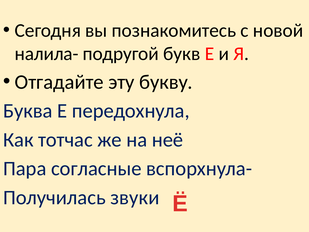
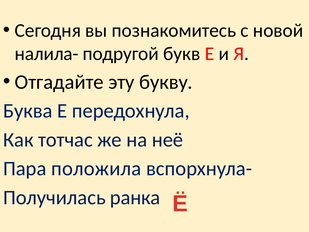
согласные: согласные -> положила
звуки: звуки -> ранка
